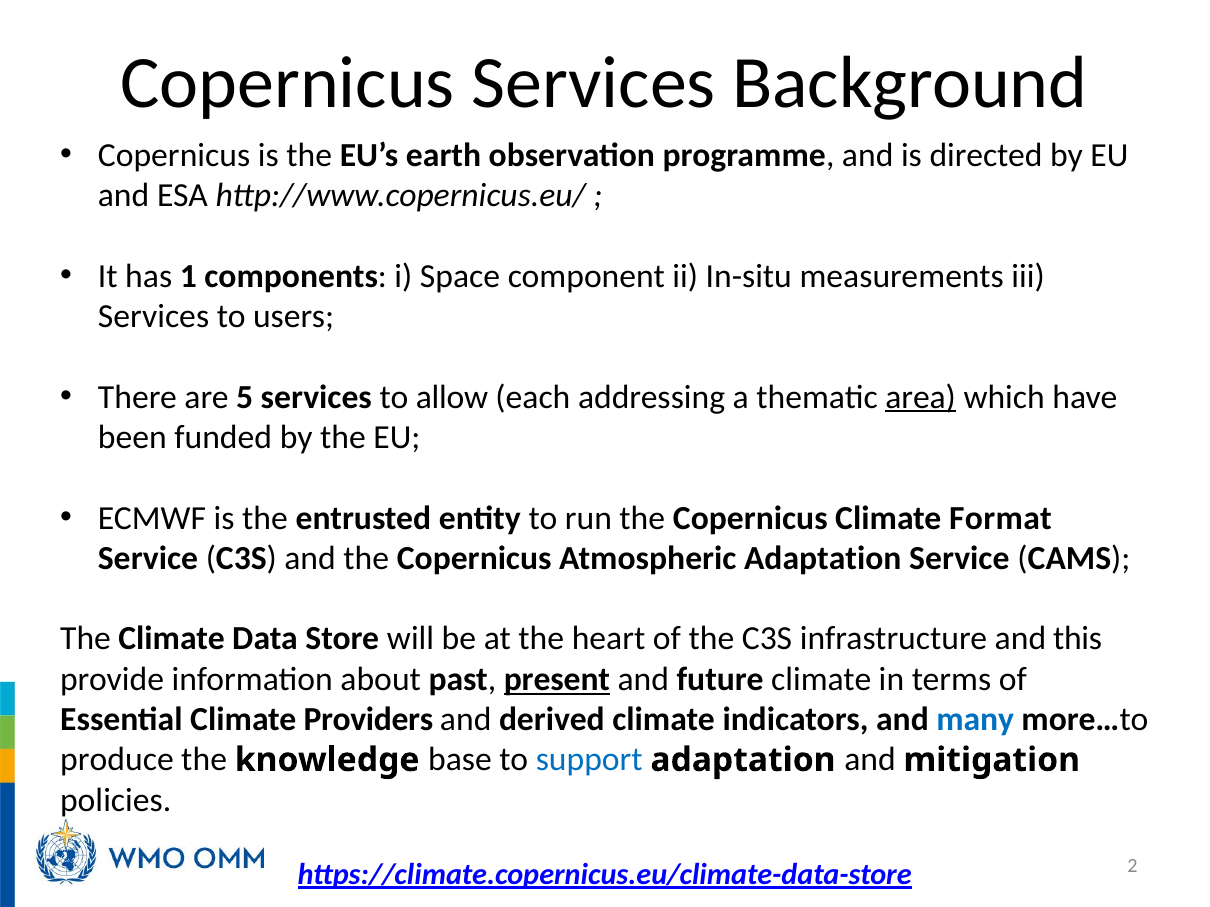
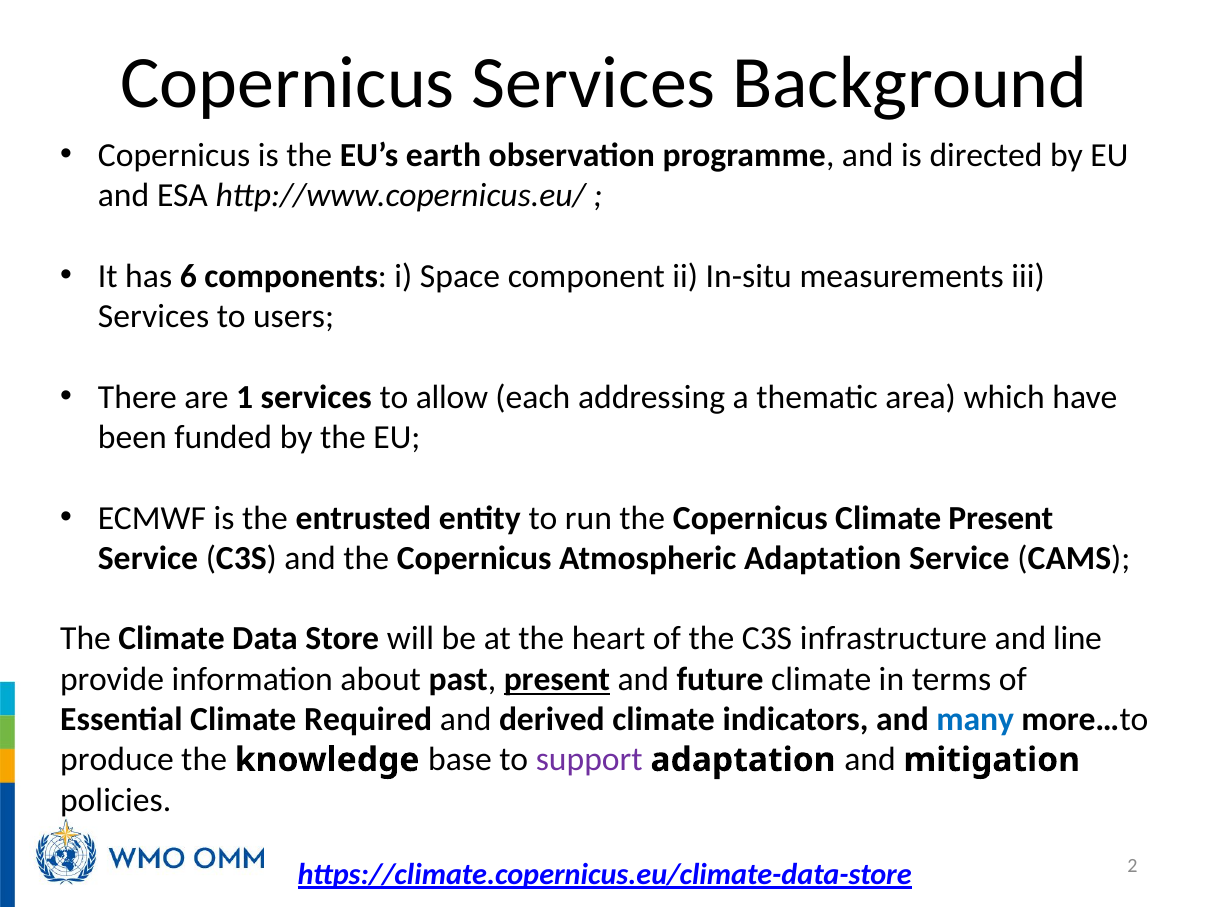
1: 1 -> 6
5: 5 -> 1
area underline: present -> none
Climate Format: Format -> Present
this: this -> line
Providers: Providers -> Required
support colour: blue -> purple
